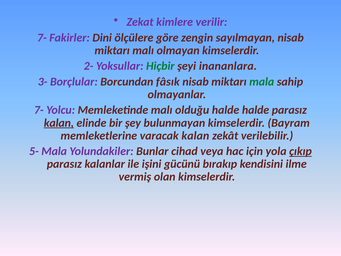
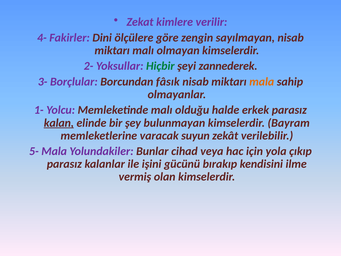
7- at (42, 38): 7- -> 4-
inananlara: inananlara -> zannederek
mala at (262, 82) colour: green -> orange
7- at (39, 110): 7- -> 1-
halde halde: halde -> erkek
varacak kalan: kalan -> suyun
çıkıp underline: present -> none
